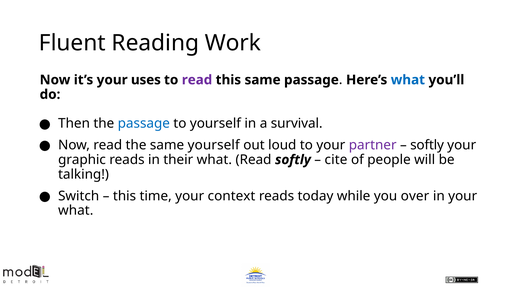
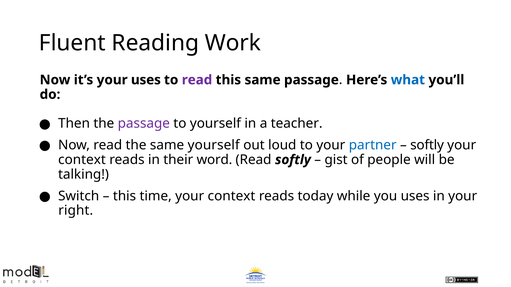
passage at (144, 124) colour: blue -> purple
survival: survival -> teacher
partner colour: purple -> blue
graphic at (82, 160): graphic -> context
their what: what -> word
cite: cite -> gist
you over: over -> uses
what at (76, 211): what -> right
